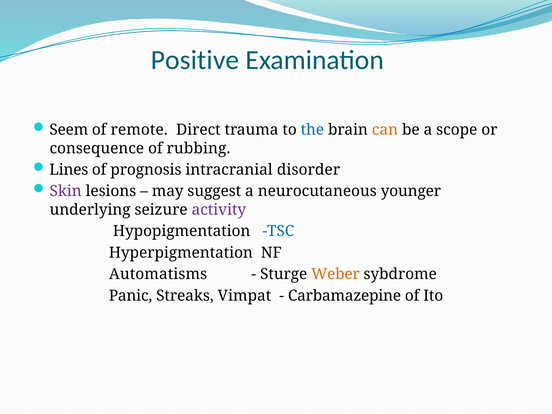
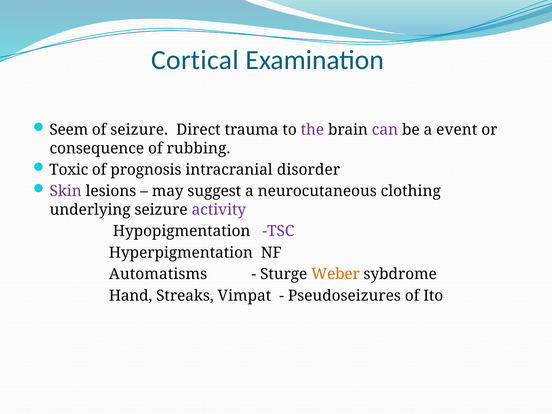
Positive: Positive -> Cortical
of remote: remote -> seizure
the colour: blue -> purple
can colour: orange -> purple
scope: scope -> event
Lines: Lines -> Toxic
younger: younger -> clothing
TSC colour: blue -> purple
Panic: Panic -> Hand
Carbamazepine: Carbamazepine -> Pseudoseizures
